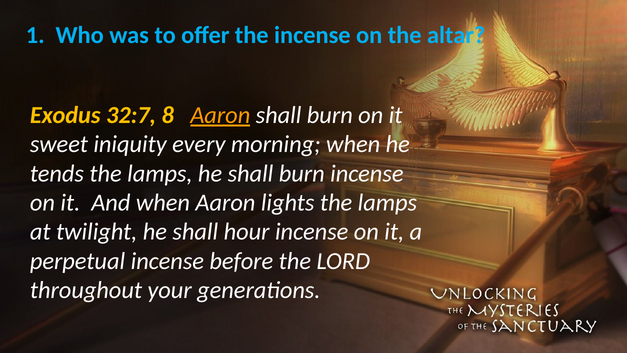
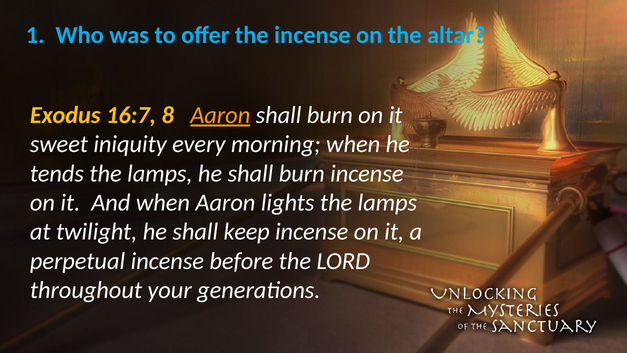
32:7: 32:7 -> 16:7
hour: hour -> keep
